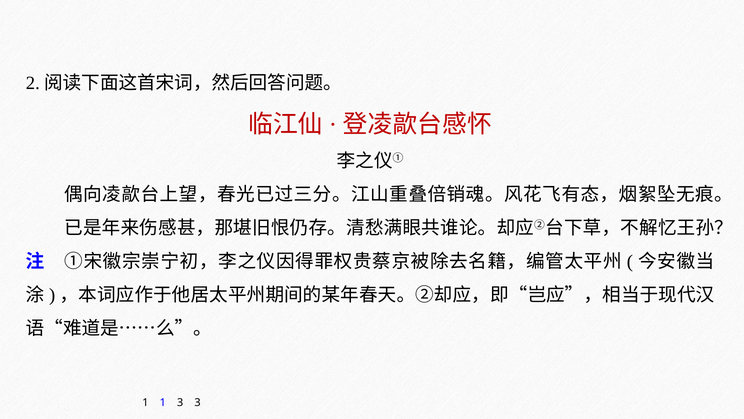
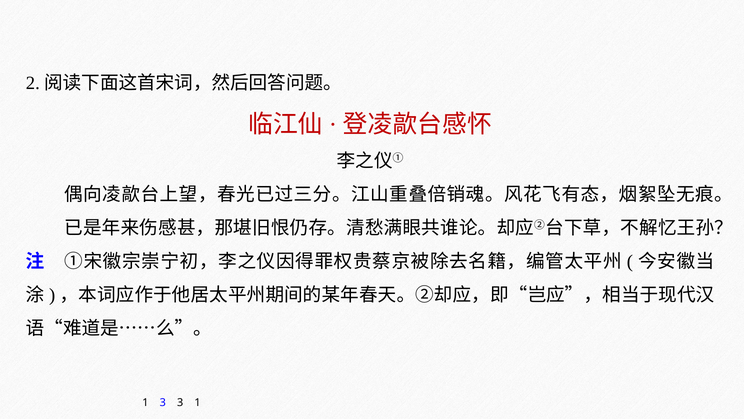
1 1: 1 -> 3
3 3: 3 -> 1
